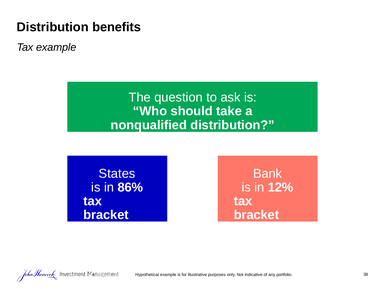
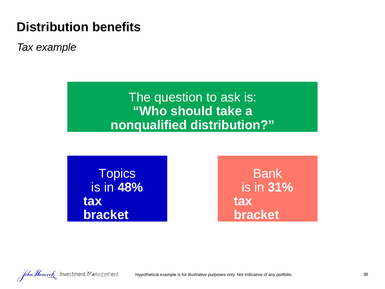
States: States -> Topics
86%: 86% -> 48%
12%: 12% -> 31%
